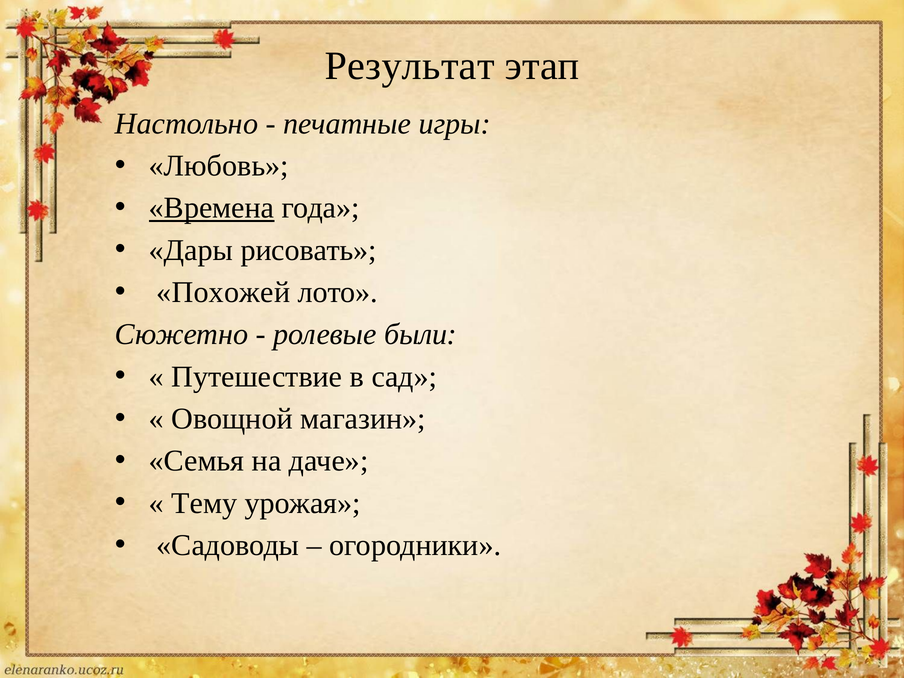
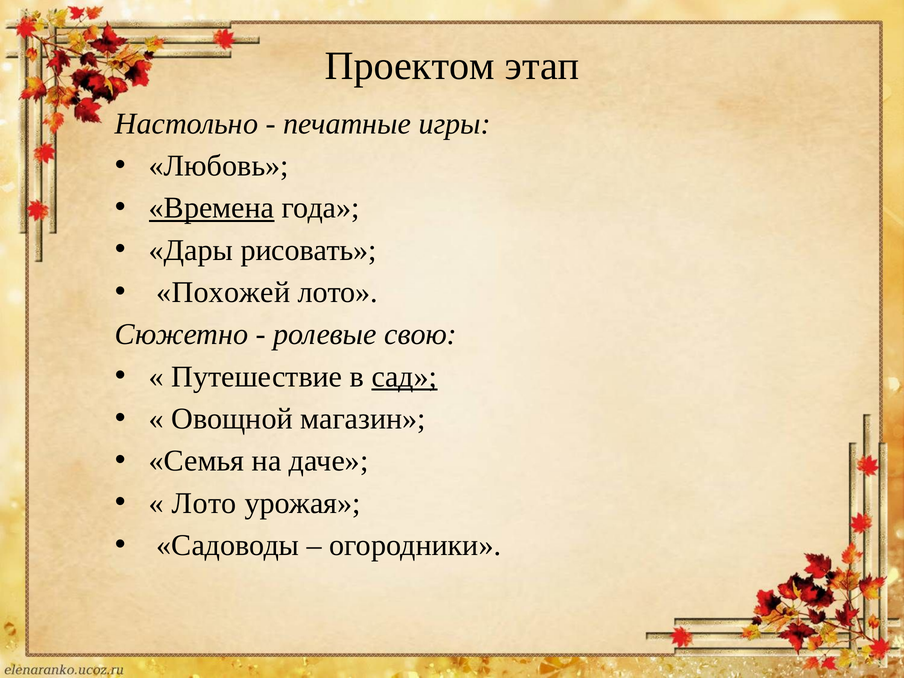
Результат: Результат -> Проектом
были: были -> свою
сад underline: none -> present
Тему at (204, 503): Тему -> Лото
